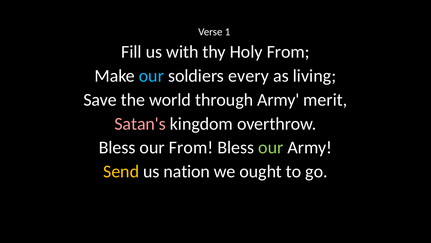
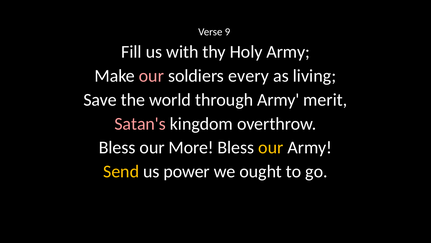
1: 1 -> 9
Holy From: From -> Army
our at (151, 76) colour: light blue -> pink
our From: From -> More
our at (271, 147) colour: light green -> yellow
nation: nation -> power
